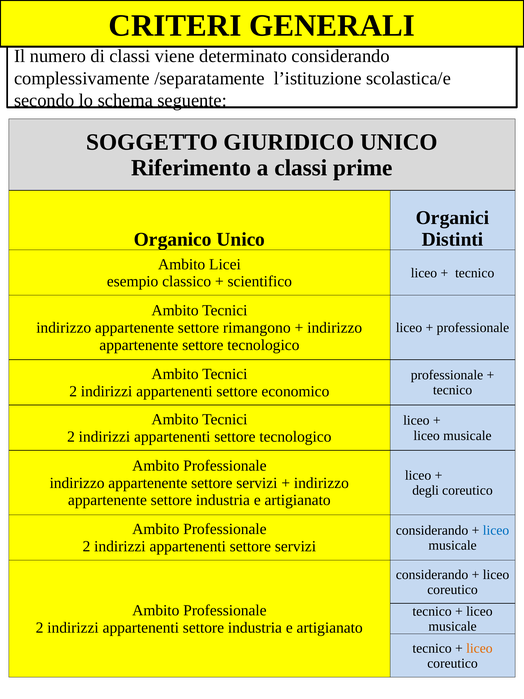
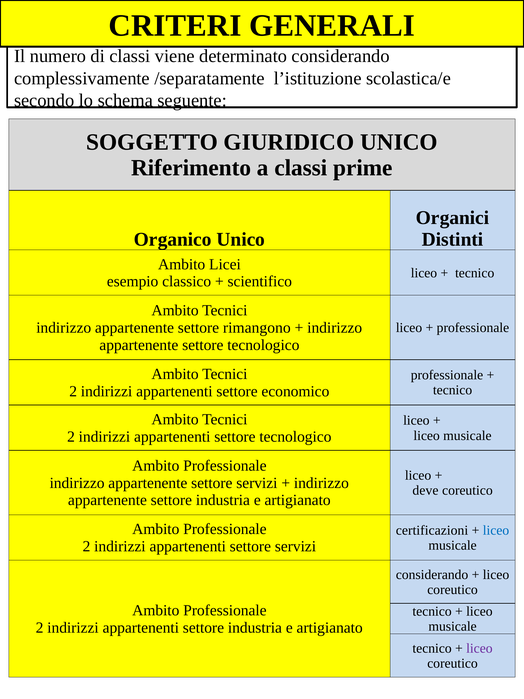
degli: degli -> deve
considerando at (432, 530): considerando -> certificazioni
liceo at (479, 648) colour: orange -> purple
